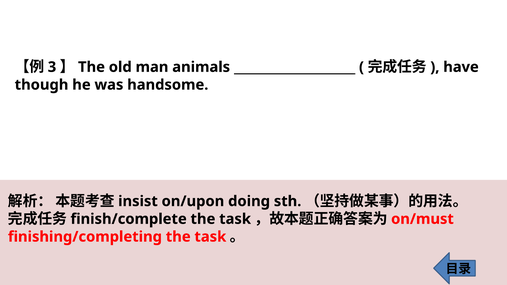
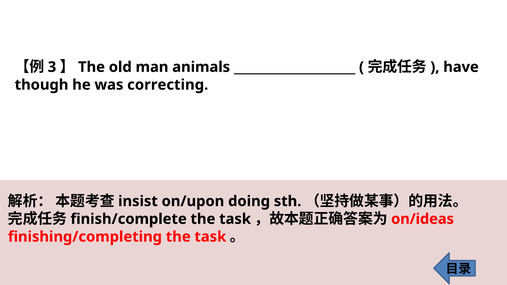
handsome: handsome -> correcting
on/must: on/must -> on/ideas
